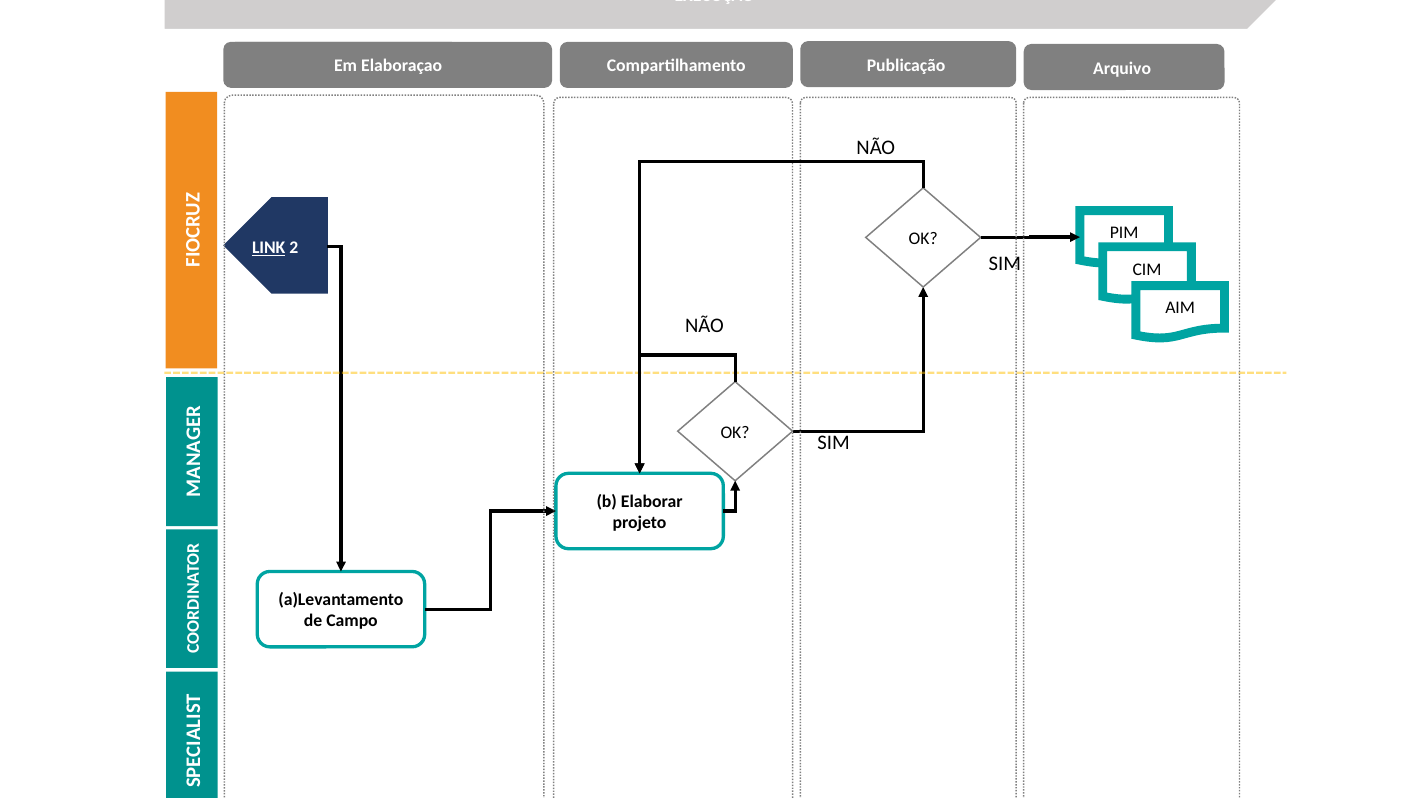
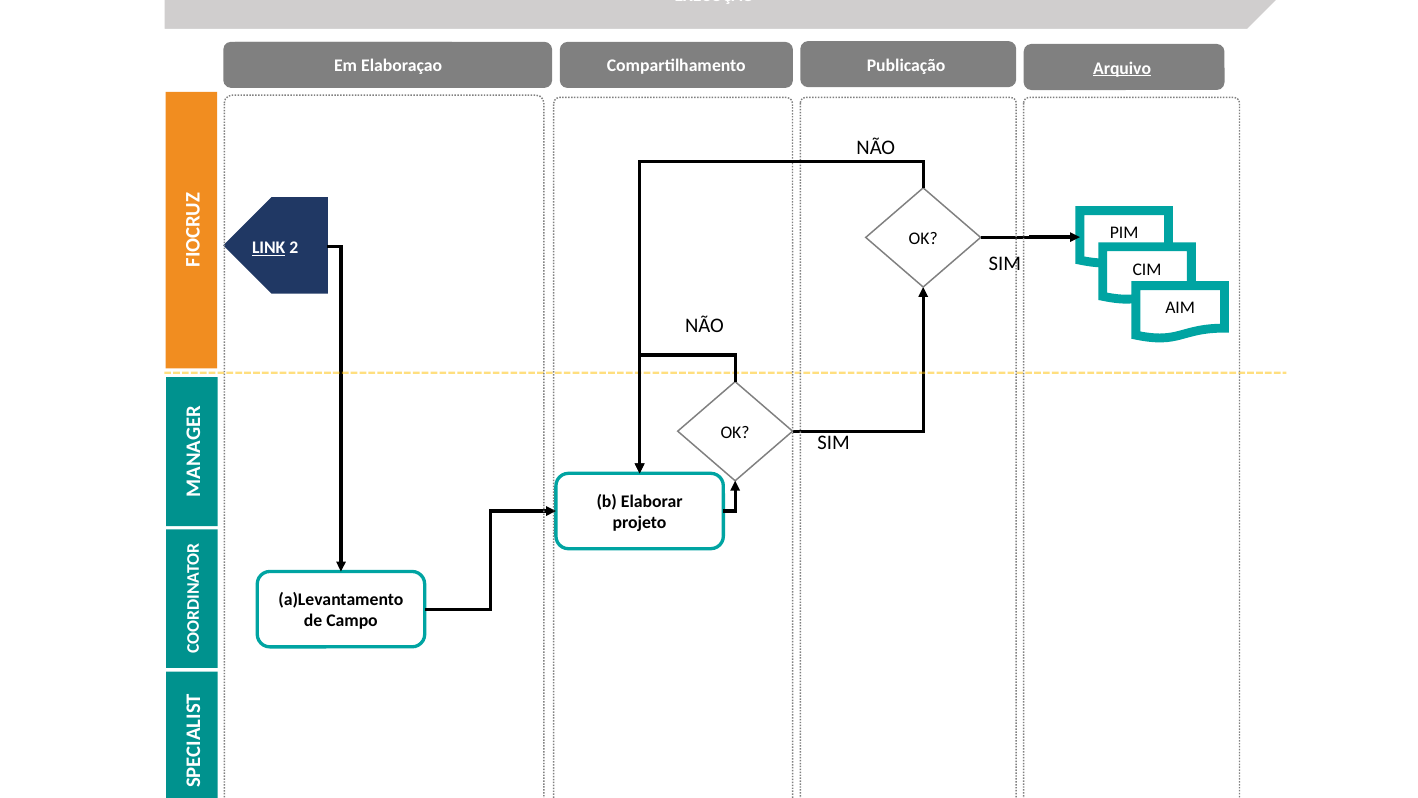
Arquivo underline: none -> present
